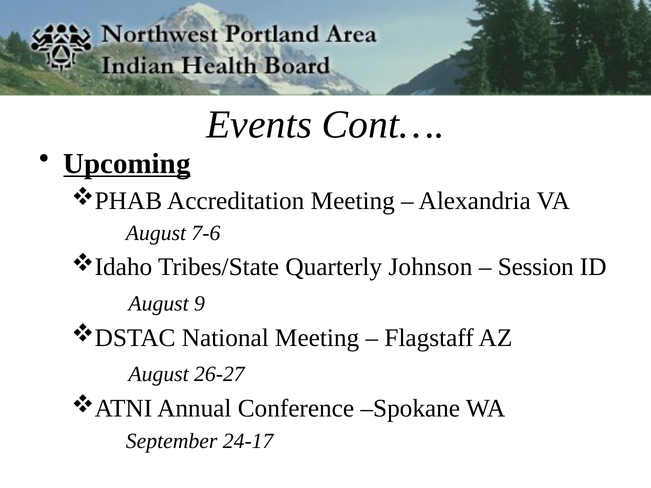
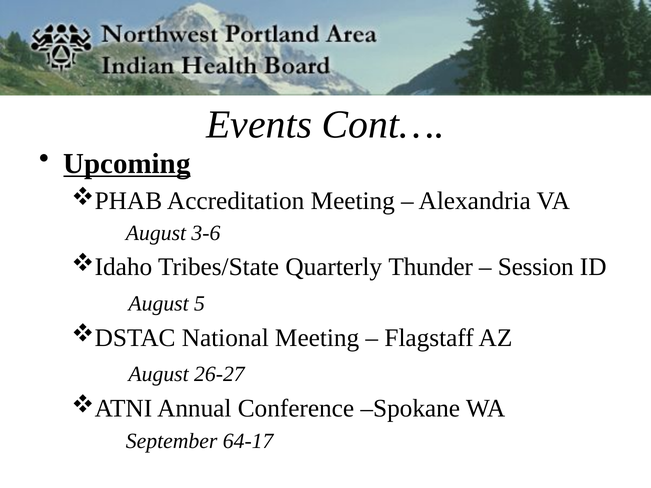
7-6: 7-6 -> 3-6
Johnson: Johnson -> Thunder
9: 9 -> 5
24-17: 24-17 -> 64-17
